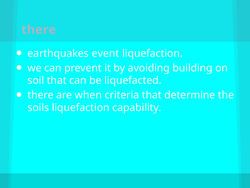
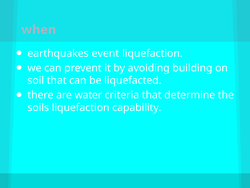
there at (39, 30): there -> when
when: when -> water
